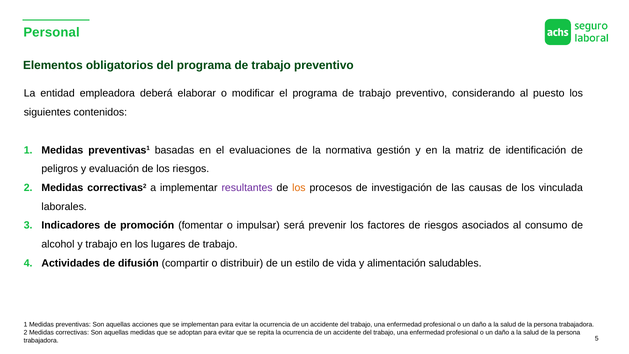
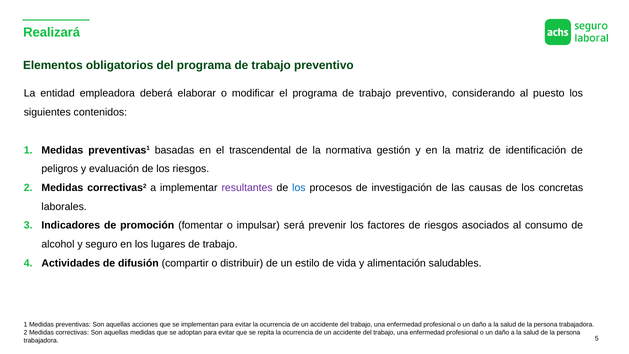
Personal: Personal -> Realizará
evaluaciones: evaluaciones -> trascendental
los at (299, 188) colour: orange -> blue
vinculada: vinculada -> concretas
y trabajo: trabajo -> seguro
